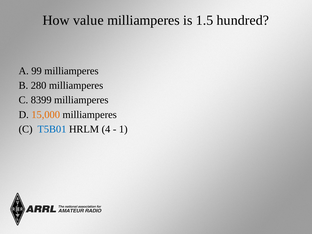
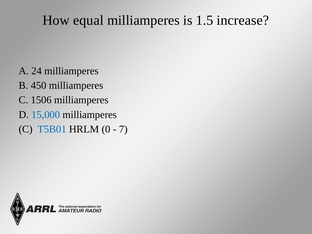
value: value -> equal
hundred: hundred -> increase
99: 99 -> 24
280: 280 -> 450
8399: 8399 -> 1506
15,000 colour: orange -> blue
4: 4 -> 0
1: 1 -> 7
